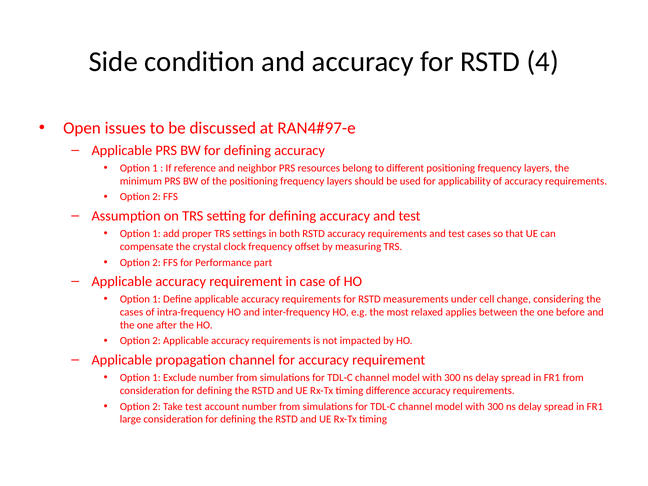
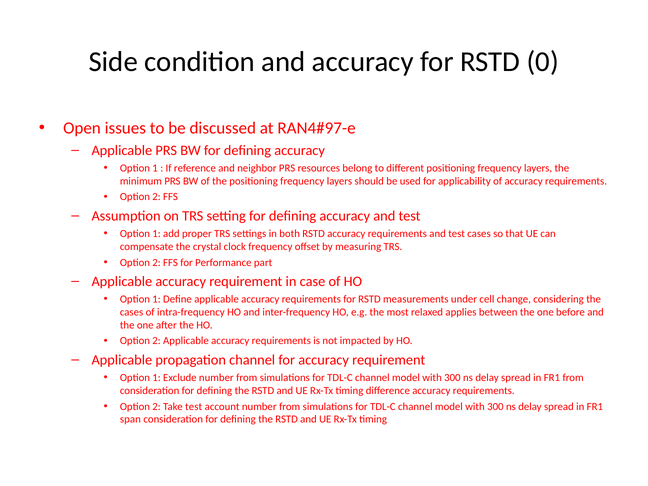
4: 4 -> 0
large: large -> span
